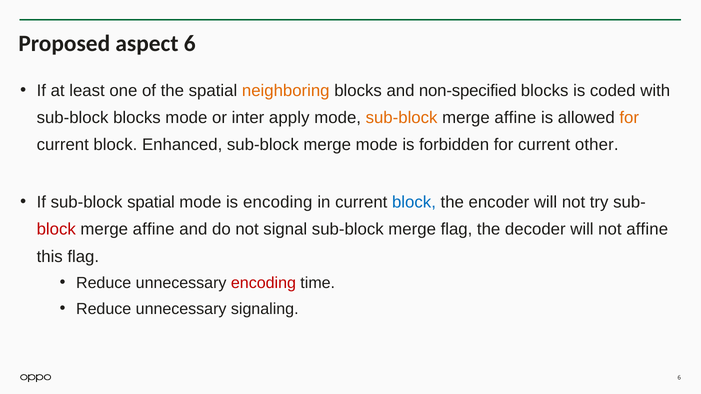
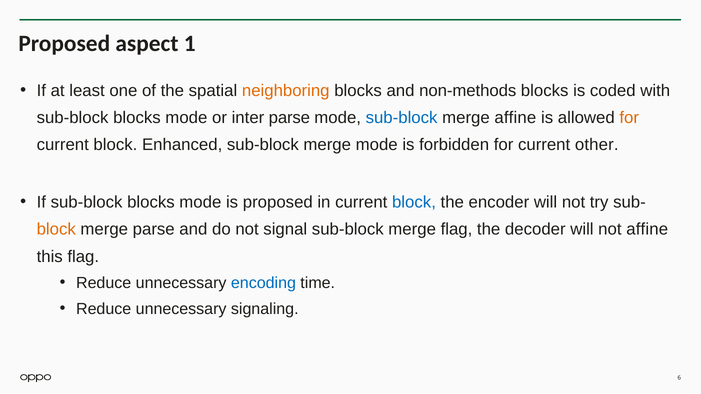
aspect 6: 6 -> 1
non-specified: non-specified -> non-methods
inter apply: apply -> parse
sub-block at (402, 118) colour: orange -> blue
If sub-block spatial: spatial -> blocks
is encoding: encoding -> proposed
block at (56, 230) colour: red -> orange
affine at (154, 230): affine -> parse
encoding at (263, 283) colour: red -> blue
